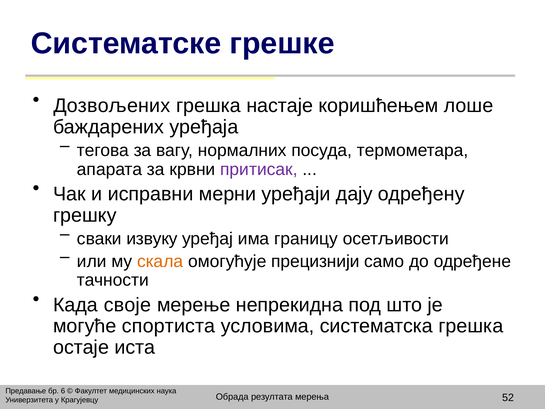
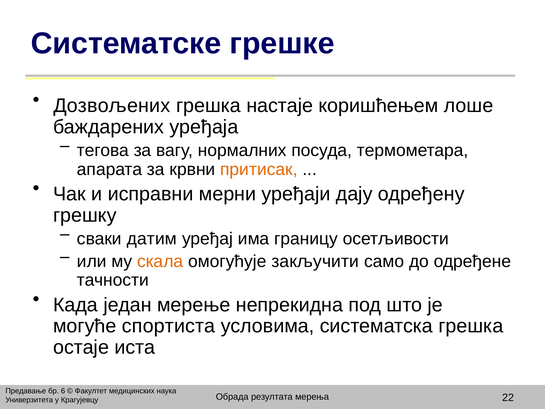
притисак colour: purple -> orange
извуку: извуку -> датим
прецизнији: прецизнији -> закључити
своје: своје -> један
52: 52 -> 22
